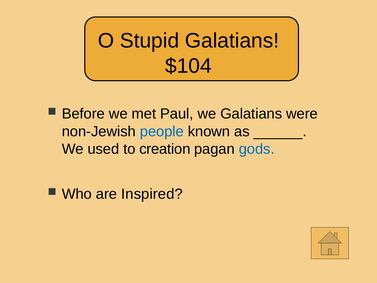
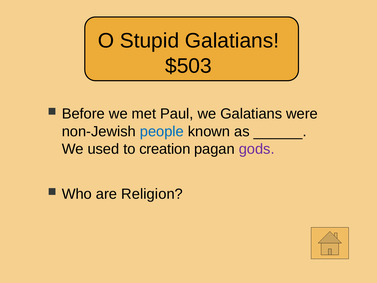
$104: $104 -> $503
gods colour: blue -> purple
Inspired: Inspired -> Religion
